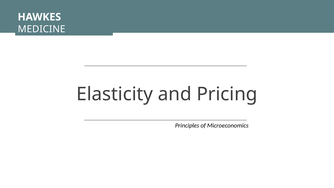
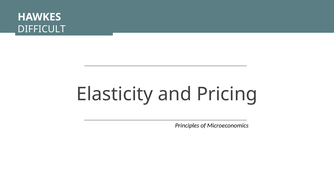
MEDICINE: MEDICINE -> DIFFICULT
